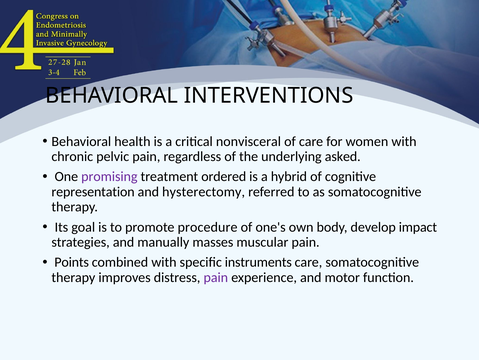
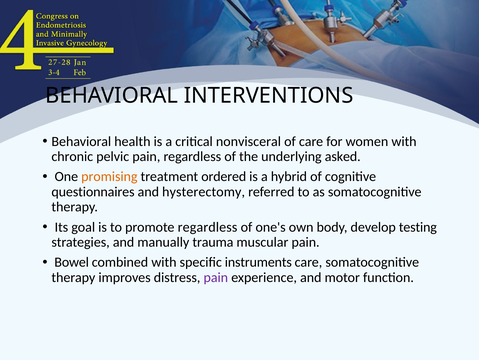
promising colour: purple -> orange
representation: representation -> questionnaires
promote procedure: procedure -> regardless
impact: impact -> testing
masses: masses -> trauma
Points: Points -> Bowel
